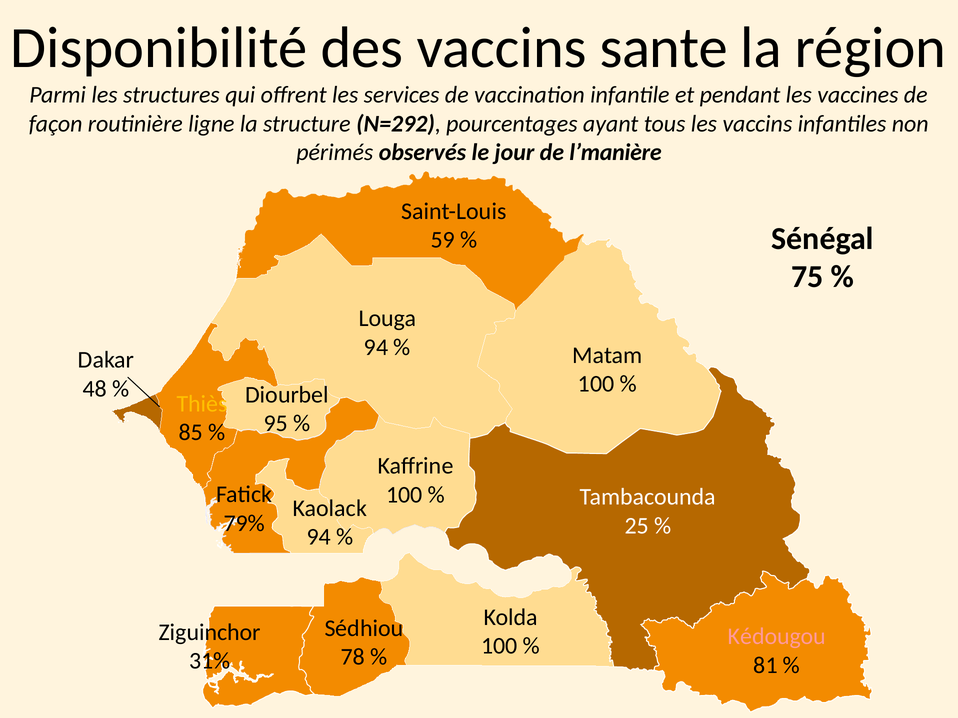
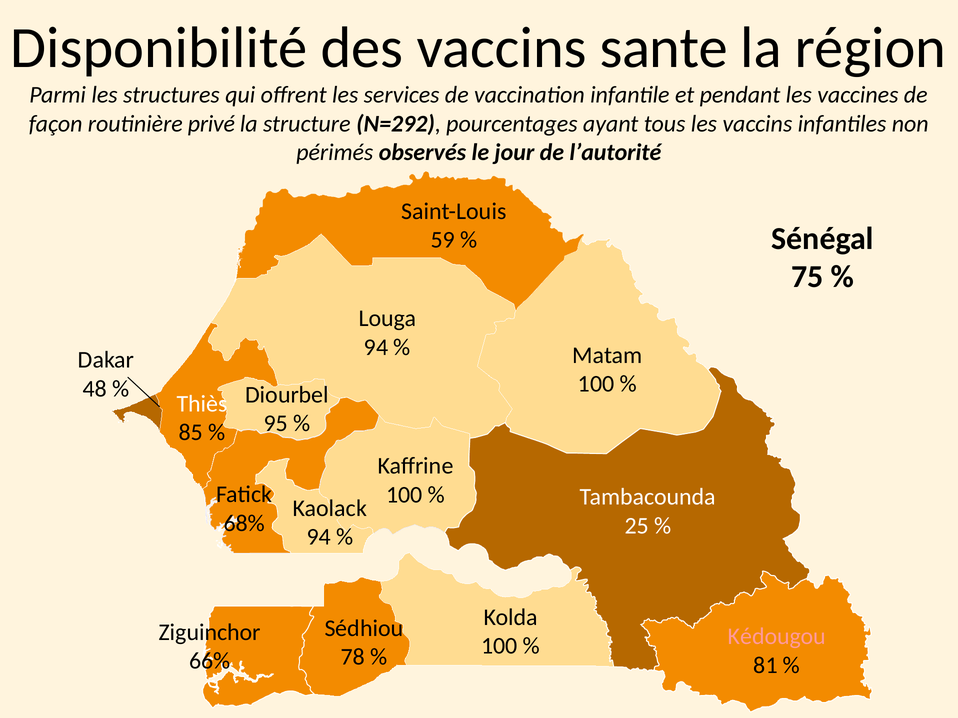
ligne: ligne -> privé
l’manière: l’manière -> l’autorité
Thiès colour: yellow -> white
79%: 79% -> 68%
31%: 31% -> 66%
